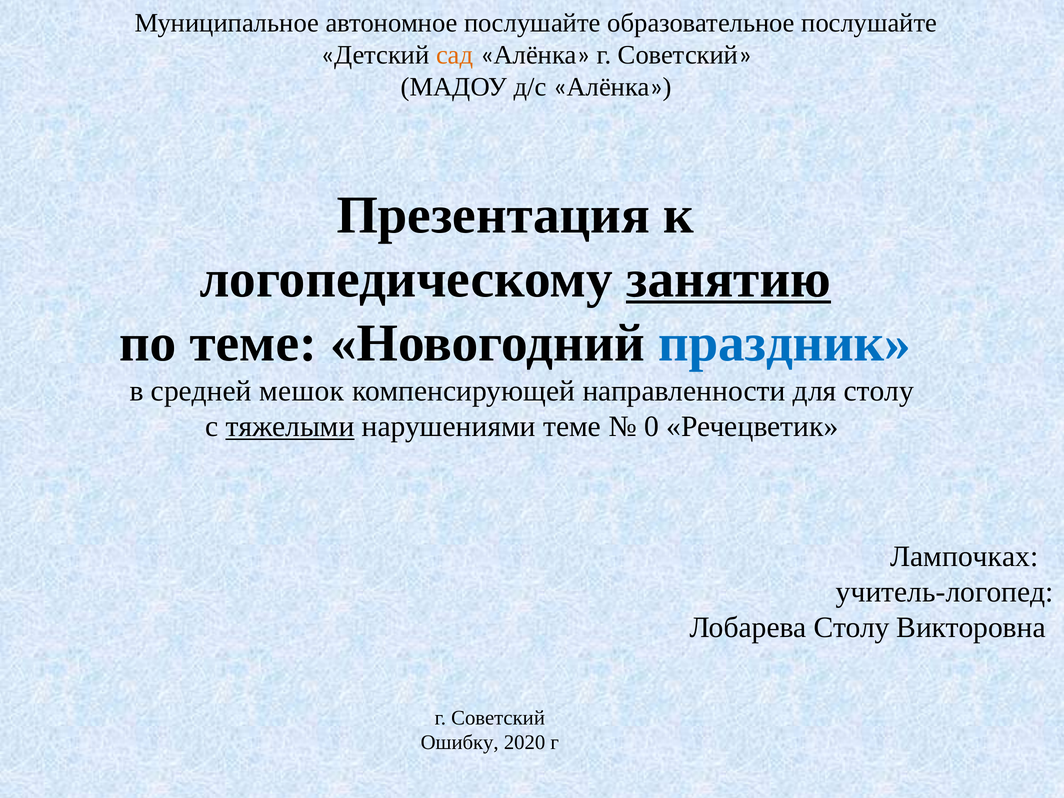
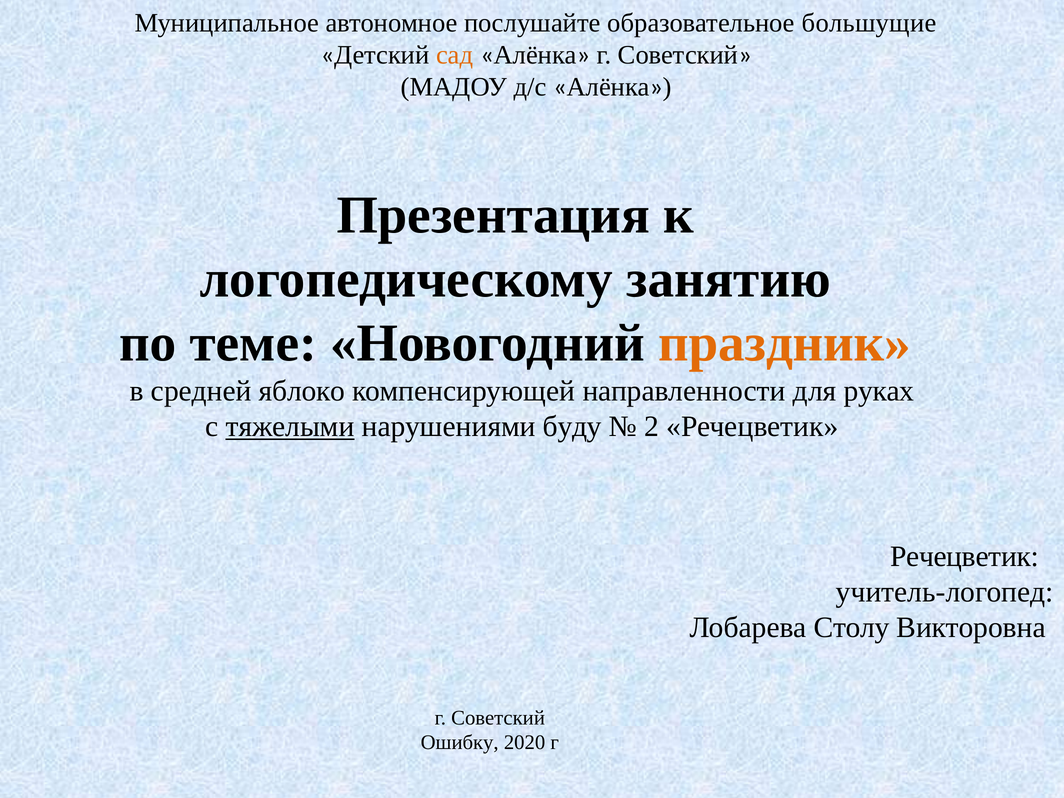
образовательное послушайте: послушайте -> большущие
занятию underline: present -> none
праздник colour: blue -> orange
мешок: мешок -> яблоко
для столу: столу -> руках
нарушениями теме: теме -> буду
0: 0 -> 2
Лампочках at (964, 557): Лампочках -> Речецветик
